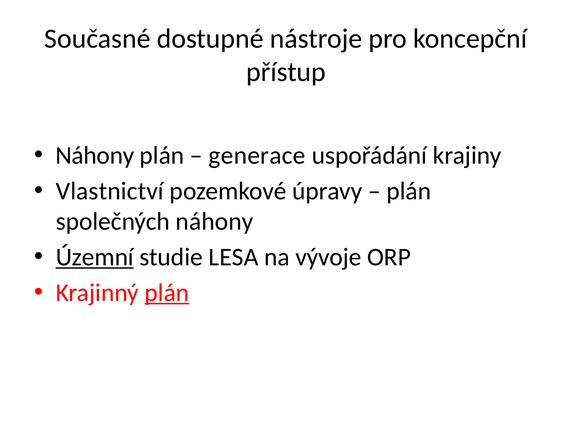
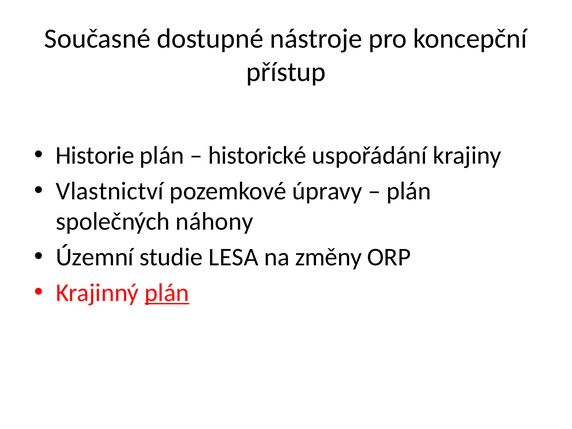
Náhony at (95, 155): Náhony -> Historie
generace: generace -> historické
Územní underline: present -> none
vývoje: vývoje -> změny
